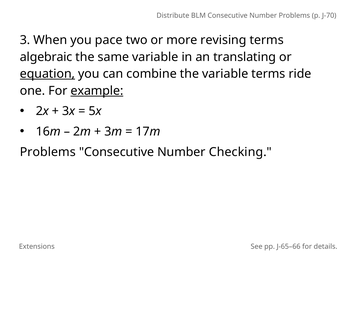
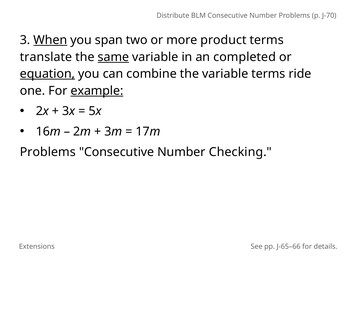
When underline: none -> present
pace: pace -> span
revising: revising -> product
algebraic: algebraic -> translate
same underline: none -> present
translating: translating -> completed
